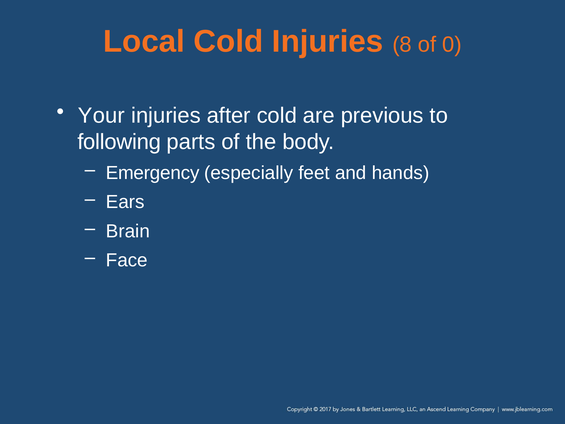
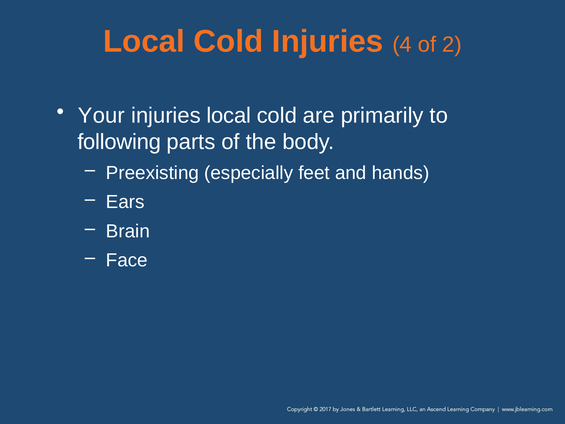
8: 8 -> 4
0: 0 -> 2
injuries after: after -> local
previous: previous -> primarily
Emergency: Emergency -> Preexisting
